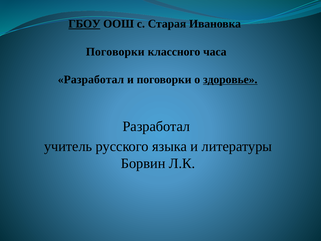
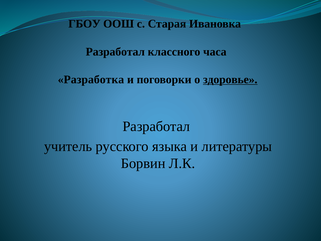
ГБОУ underline: present -> none
Поговорки at (115, 52): Поговорки -> Разработал
Разработал at (91, 79): Разработал -> Разработка
